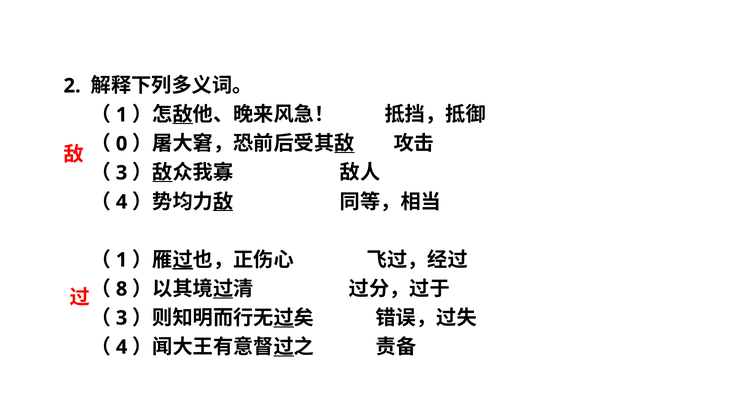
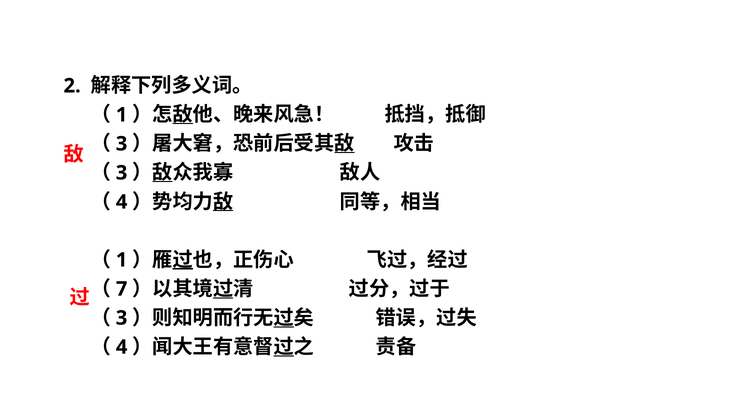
0 at (122, 144): 0 -> 3
8: 8 -> 7
